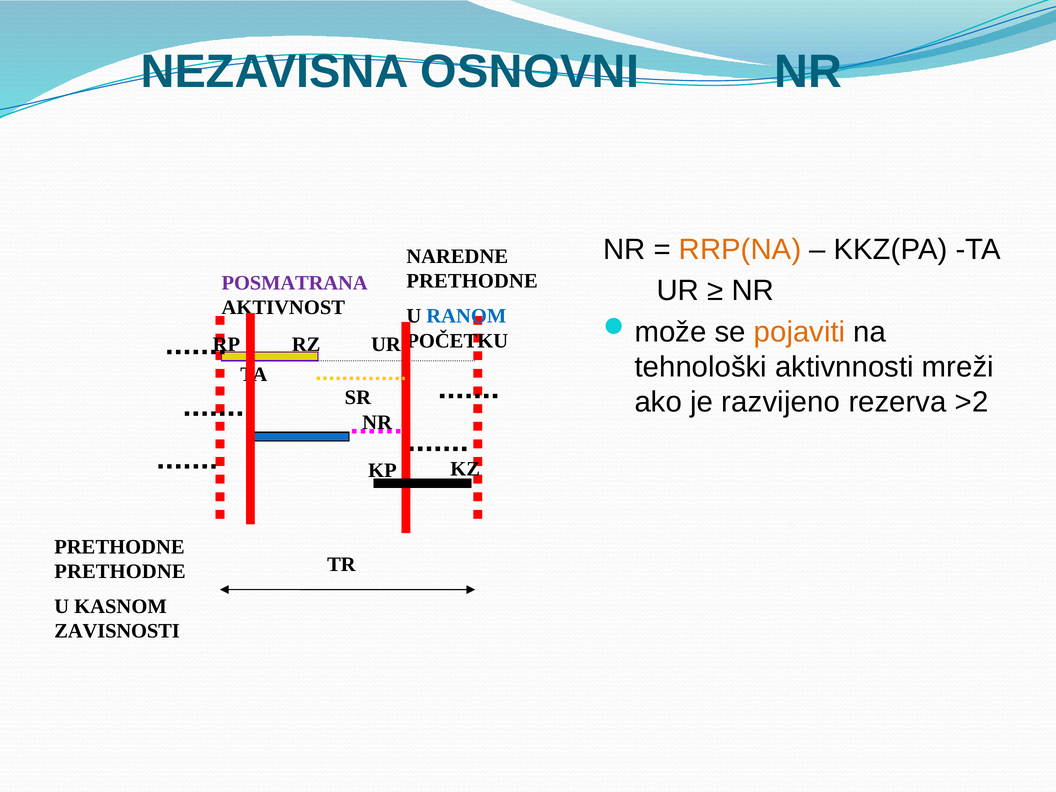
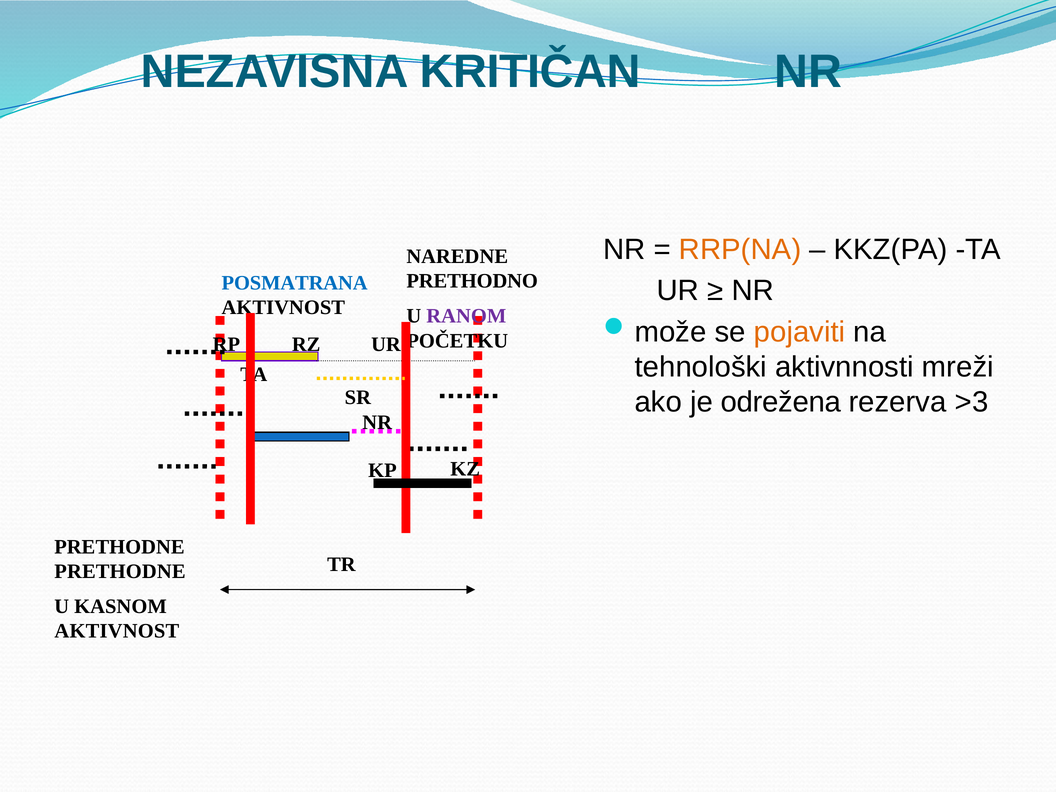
OSNOVNI: OSNOVNI -> KRITIČAN
PRETHODNE at (472, 281): PRETHODNE -> PRETHODNO
POSMATRANA colour: purple -> blue
RANOM colour: blue -> purple
razvijeno: razvijeno -> odrežena
>2: >2 -> >3
ZAVISNOSTI at (117, 631): ZAVISNOSTI -> AKTIVNOST
